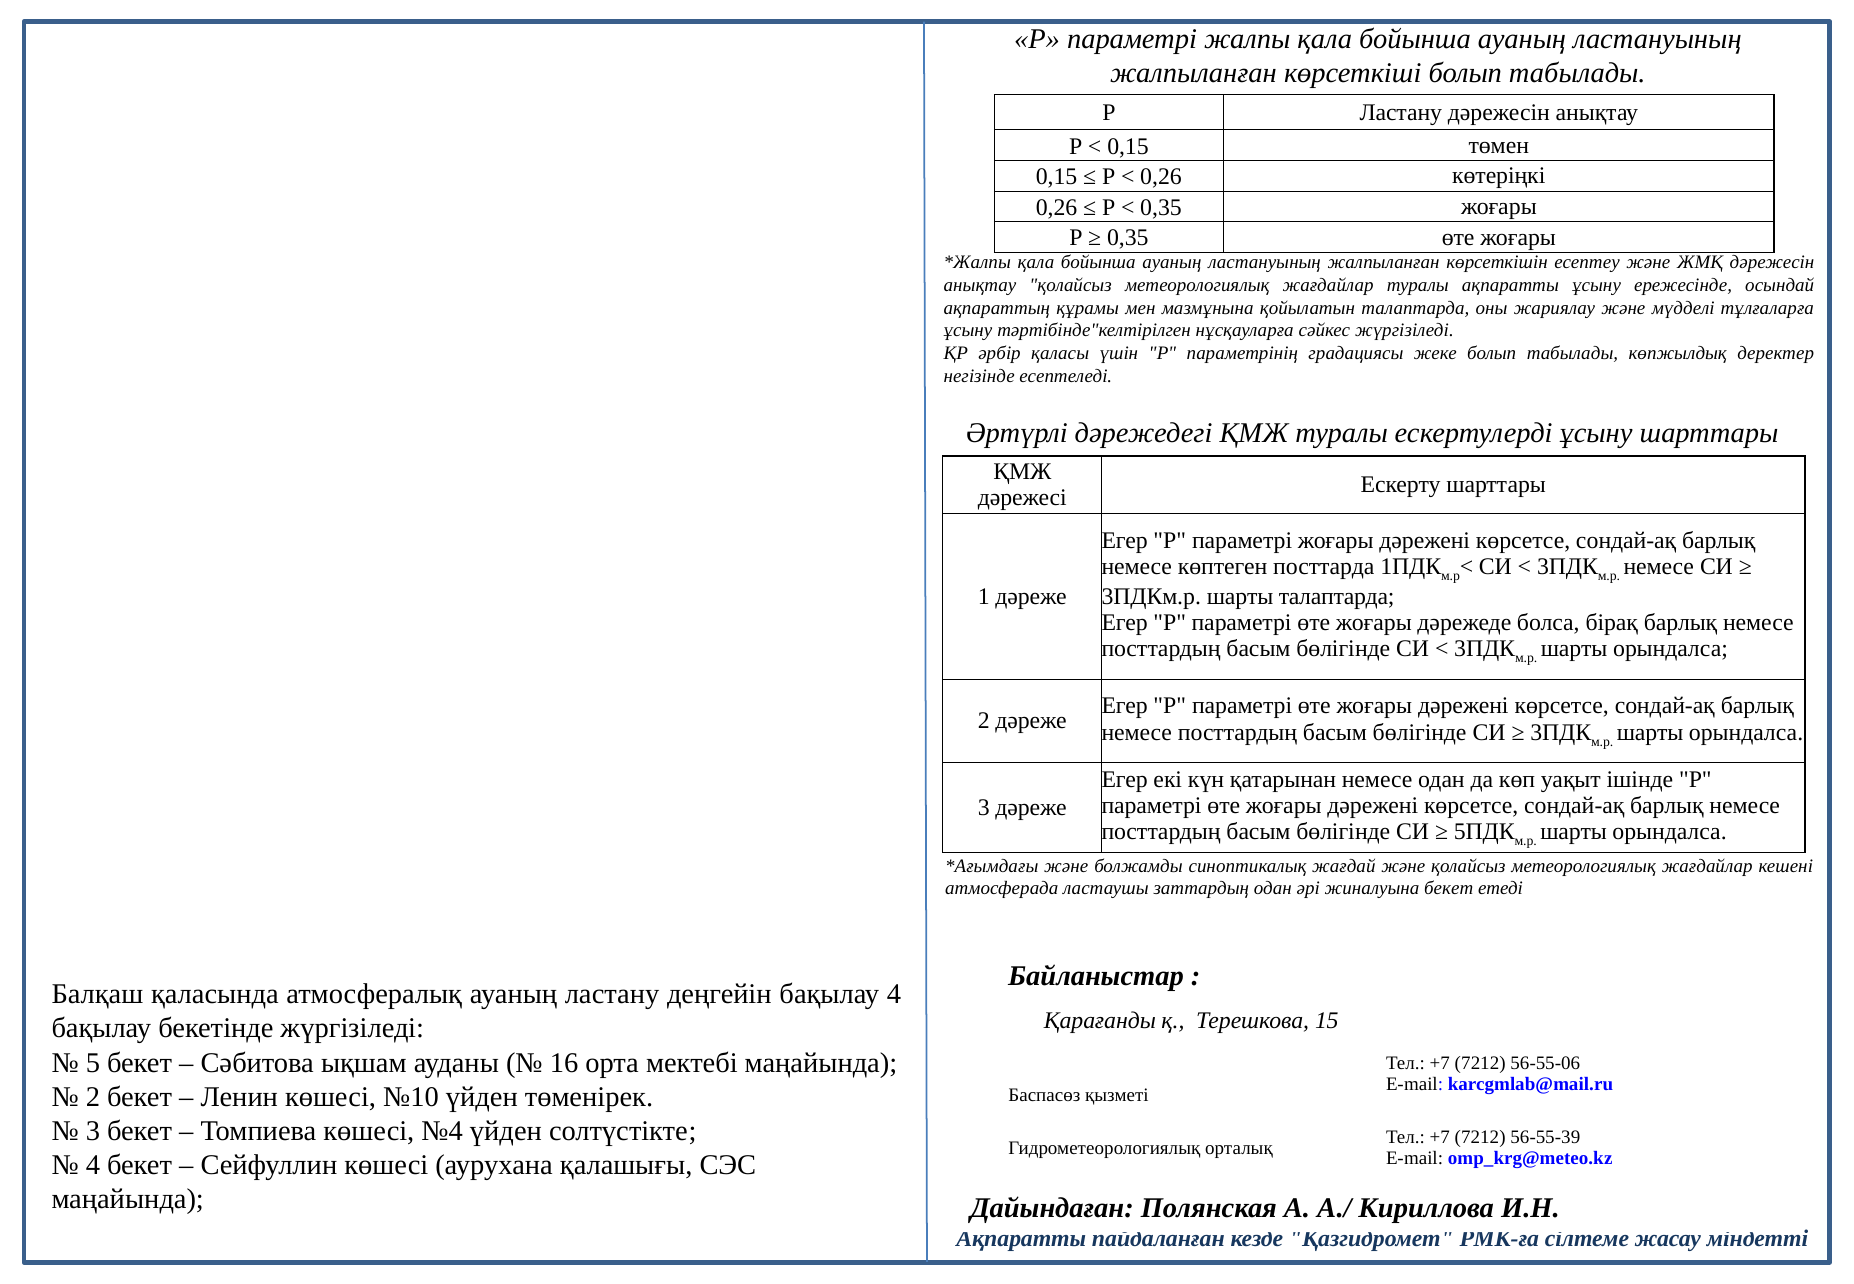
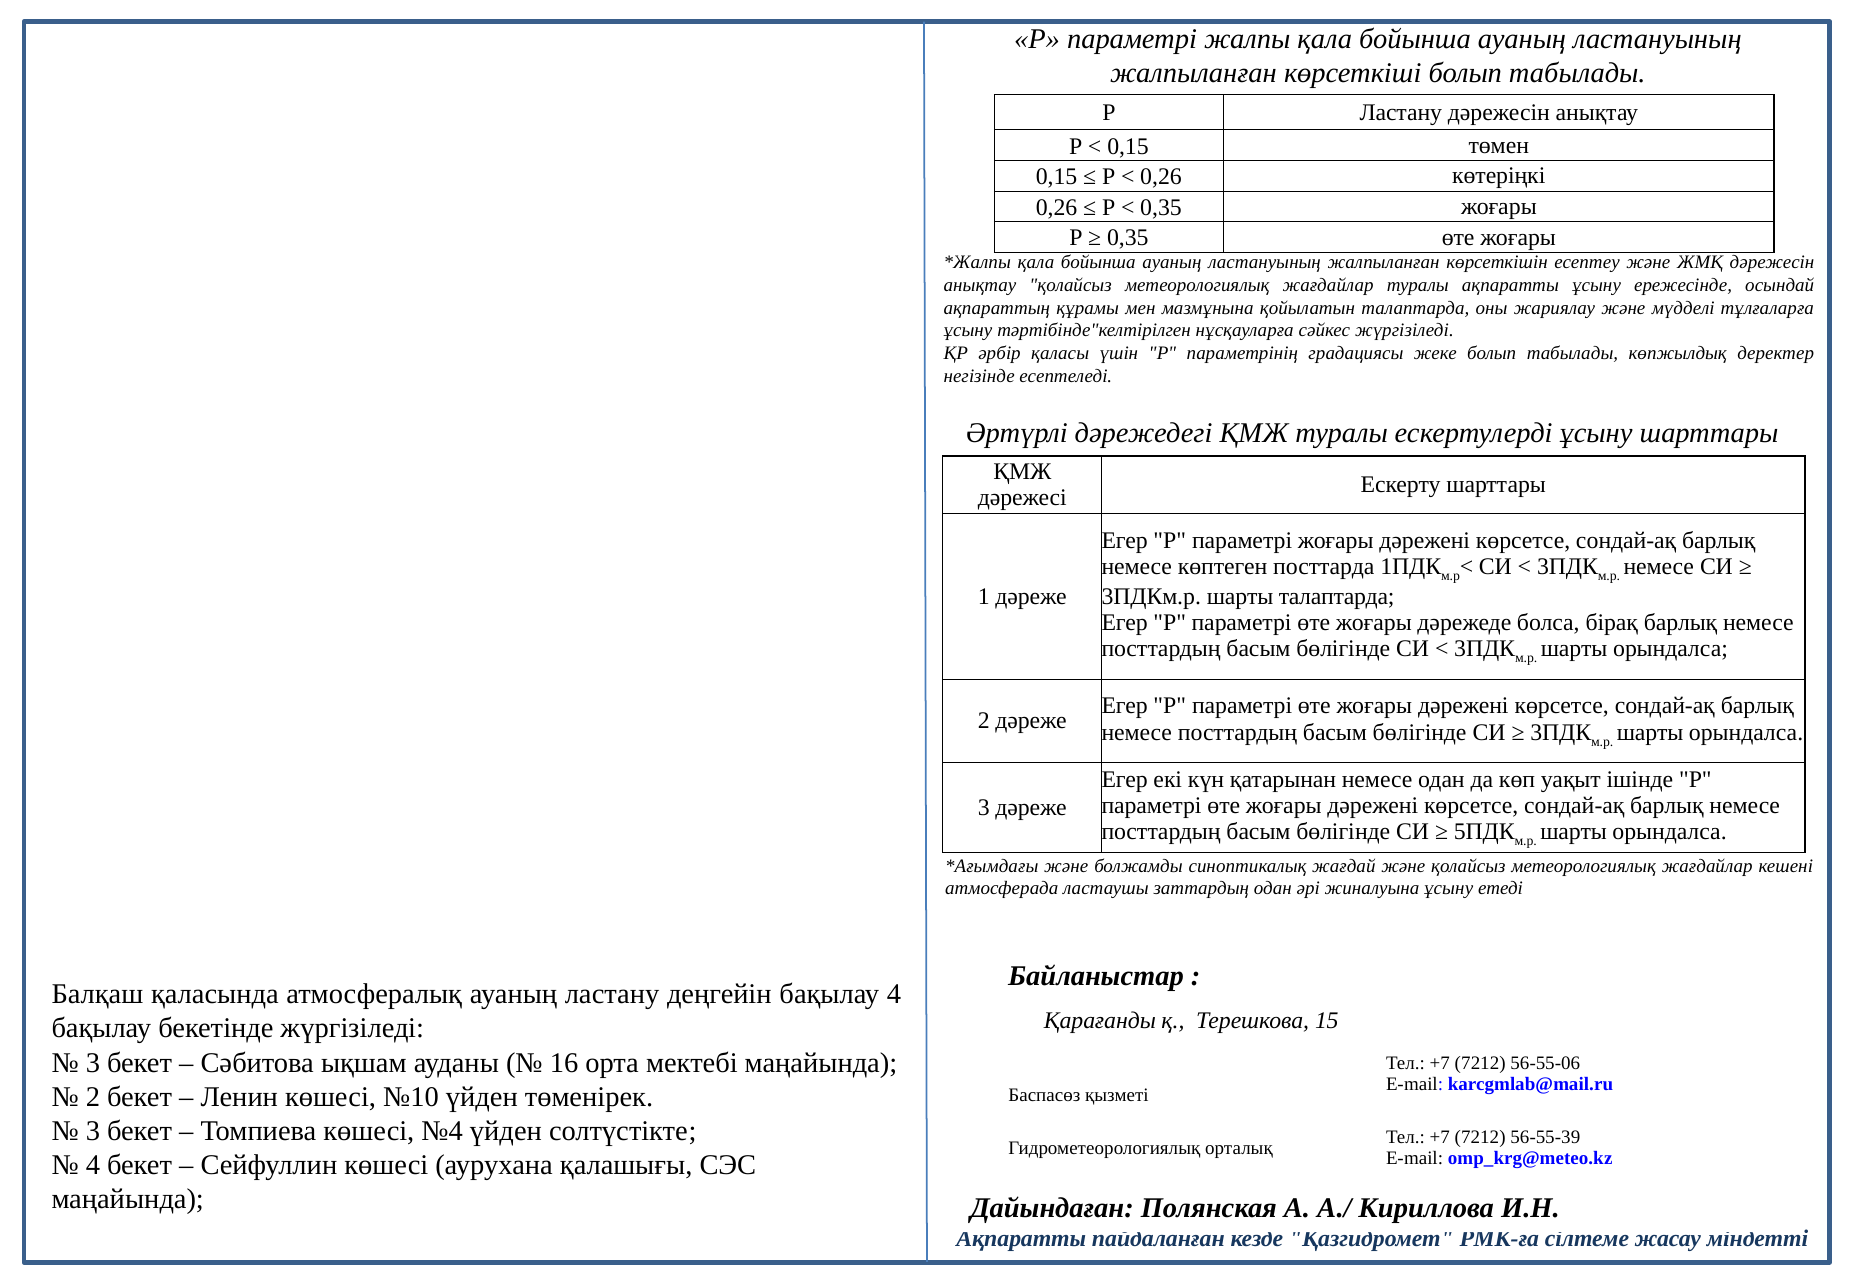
жиналуына бекет: бекет -> ұсыну
5 at (93, 1062): 5 -> 3
